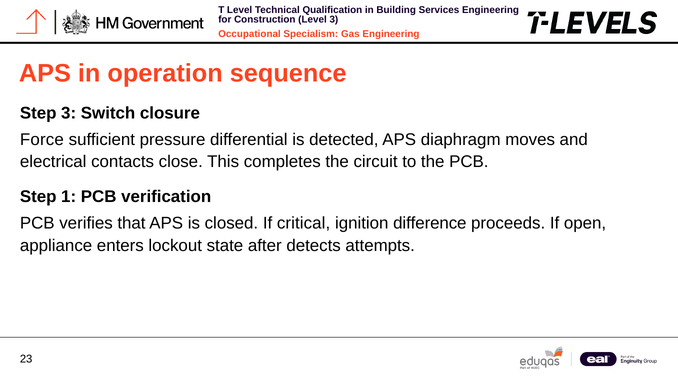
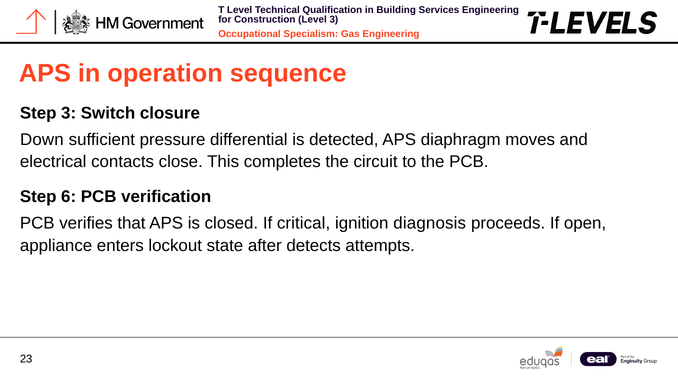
Force: Force -> Down
1: 1 -> 6
difference: difference -> diagnosis
